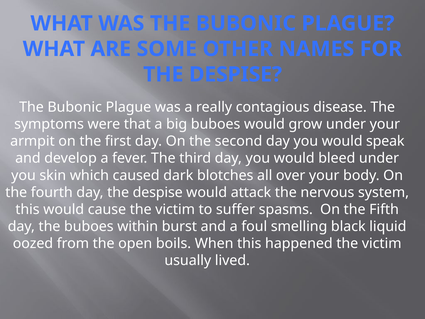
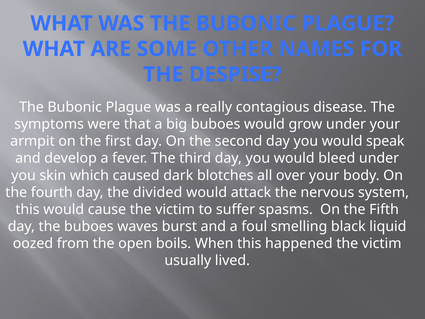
day the despise: despise -> divided
within: within -> waves
